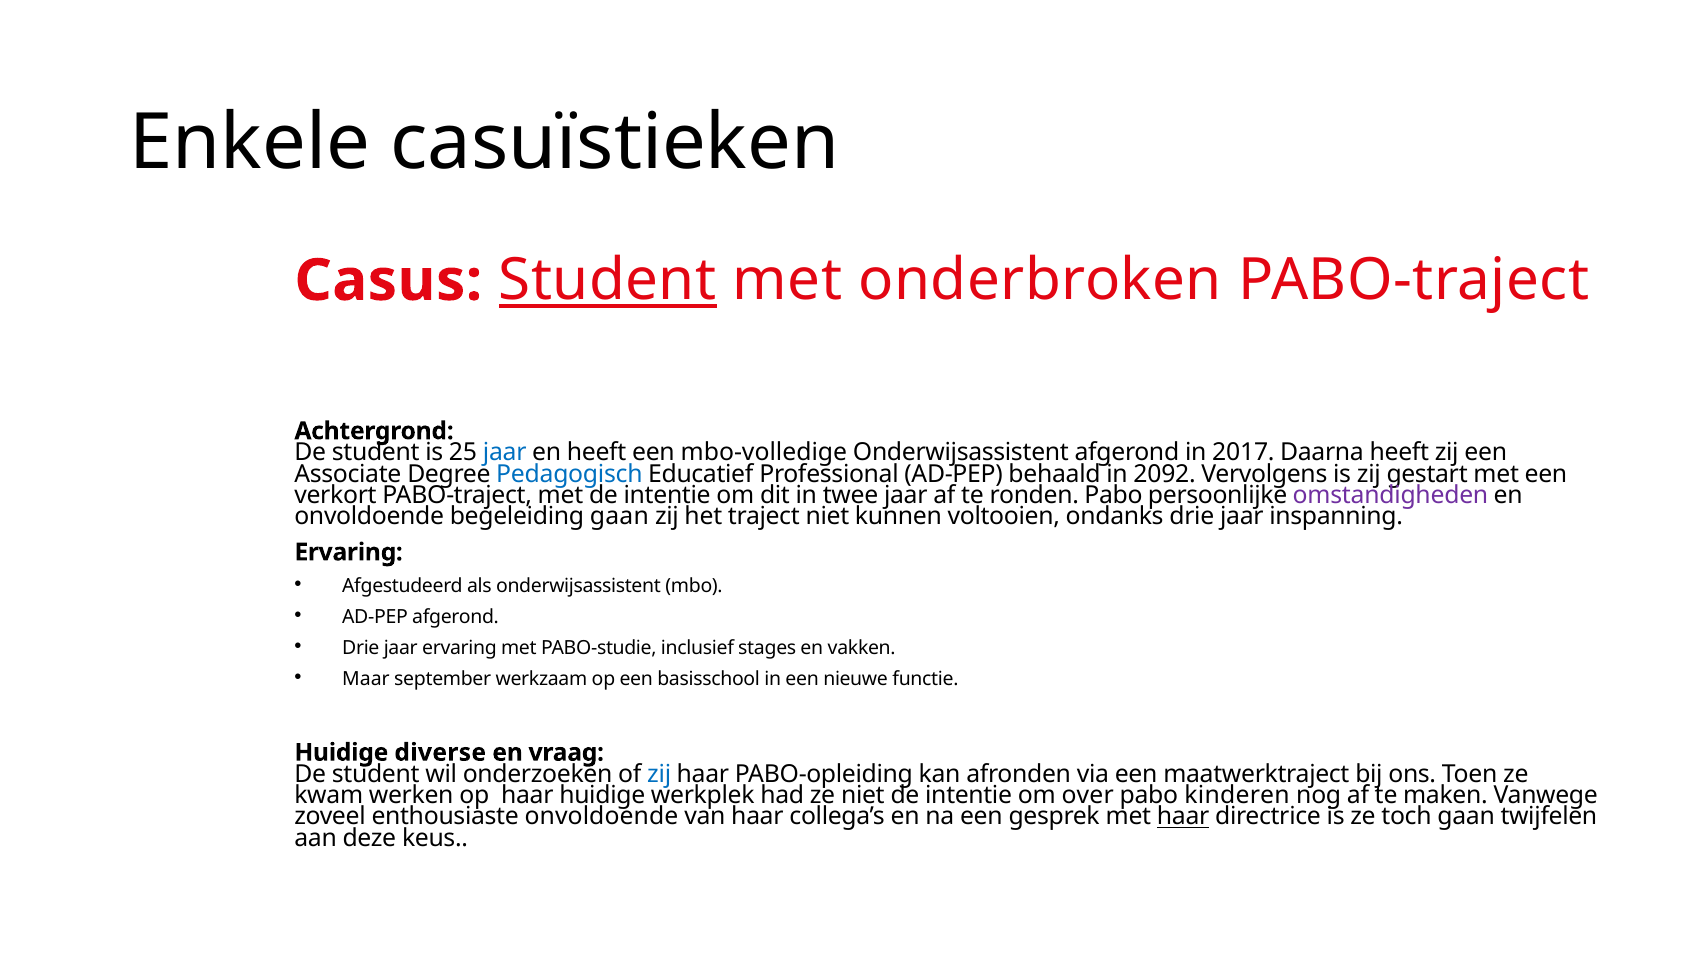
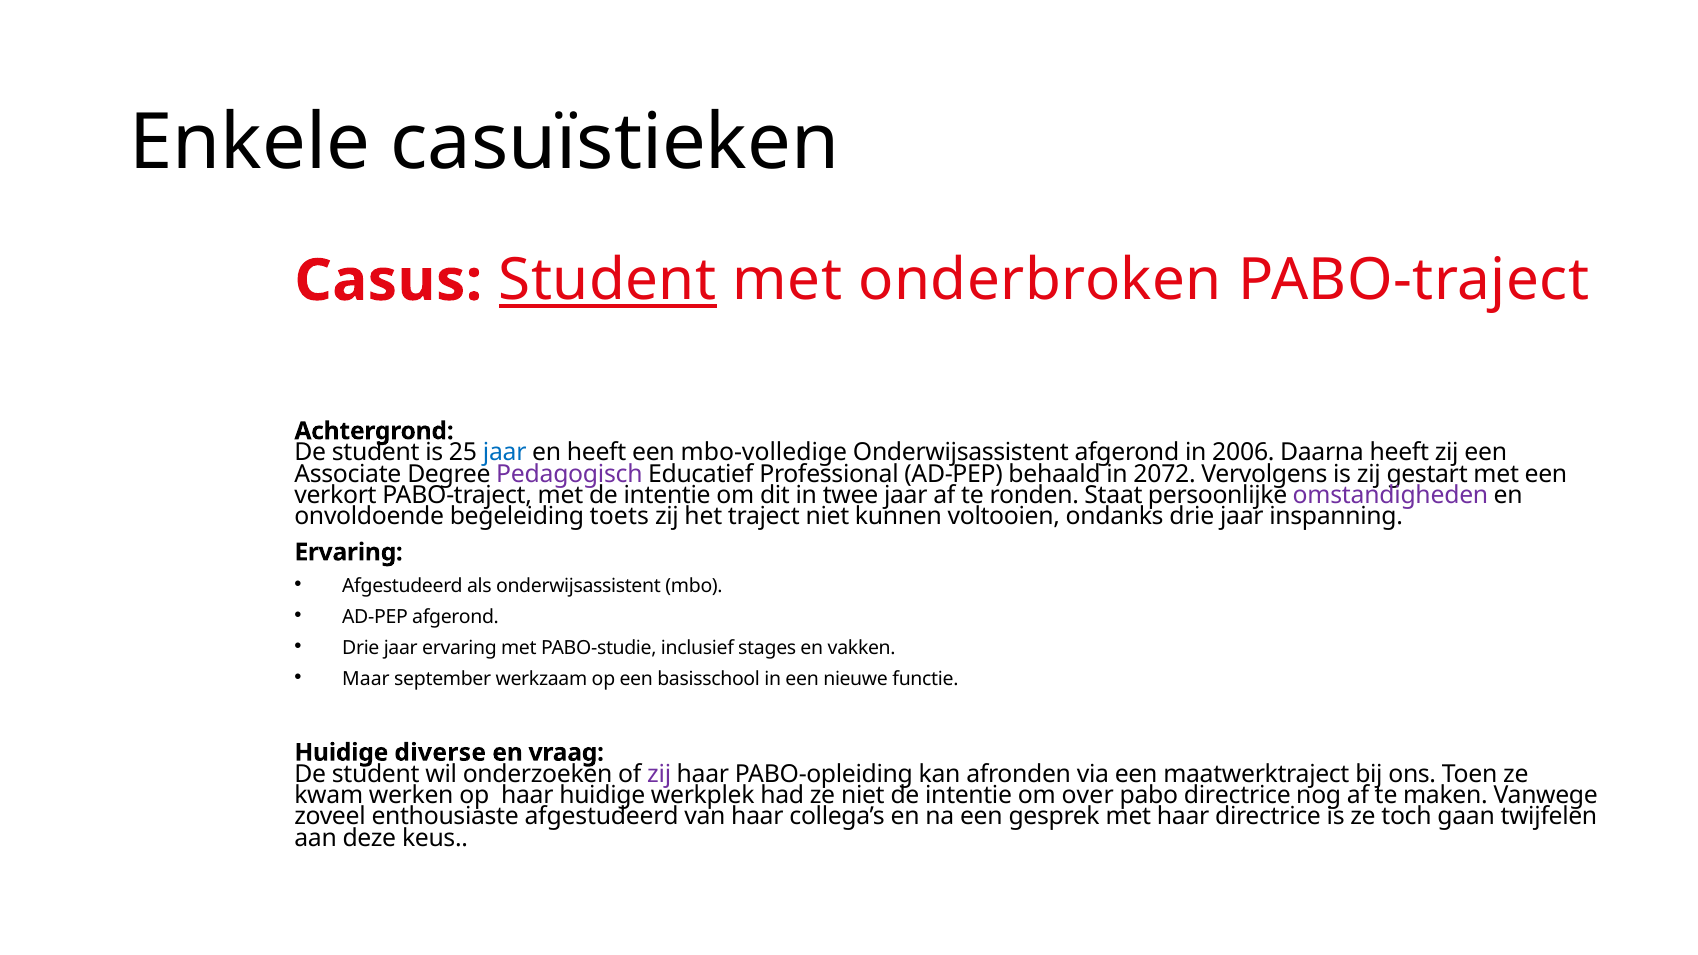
2017: 2017 -> 2006
Pedagogisch colour: blue -> purple
2092: 2092 -> 2072
ronden Pabo: Pabo -> Staat
begeleiding gaan: gaan -> toets
zij at (659, 774) colour: blue -> purple
pabo kinderen: kinderen -> directrice
enthousiaste onvoldoende: onvoldoende -> afgestudeerd
haar at (1183, 817) underline: present -> none
